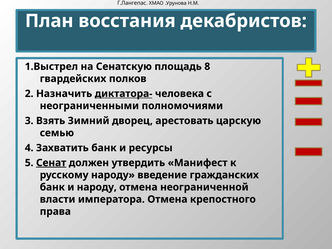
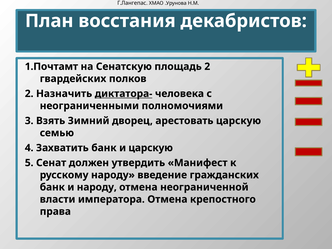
1.Выстрел: 1.Выстрел -> 1.Почтамт
площадь 8: 8 -> 2
и ресурсы: ресурсы -> царскую
Сенат underline: present -> none
